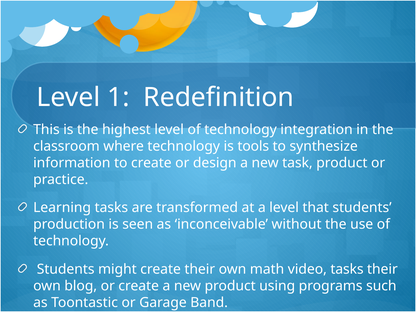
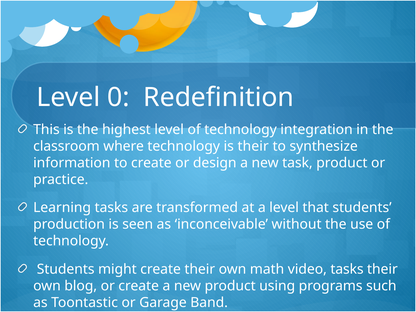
1: 1 -> 0
is tools: tools -> their
